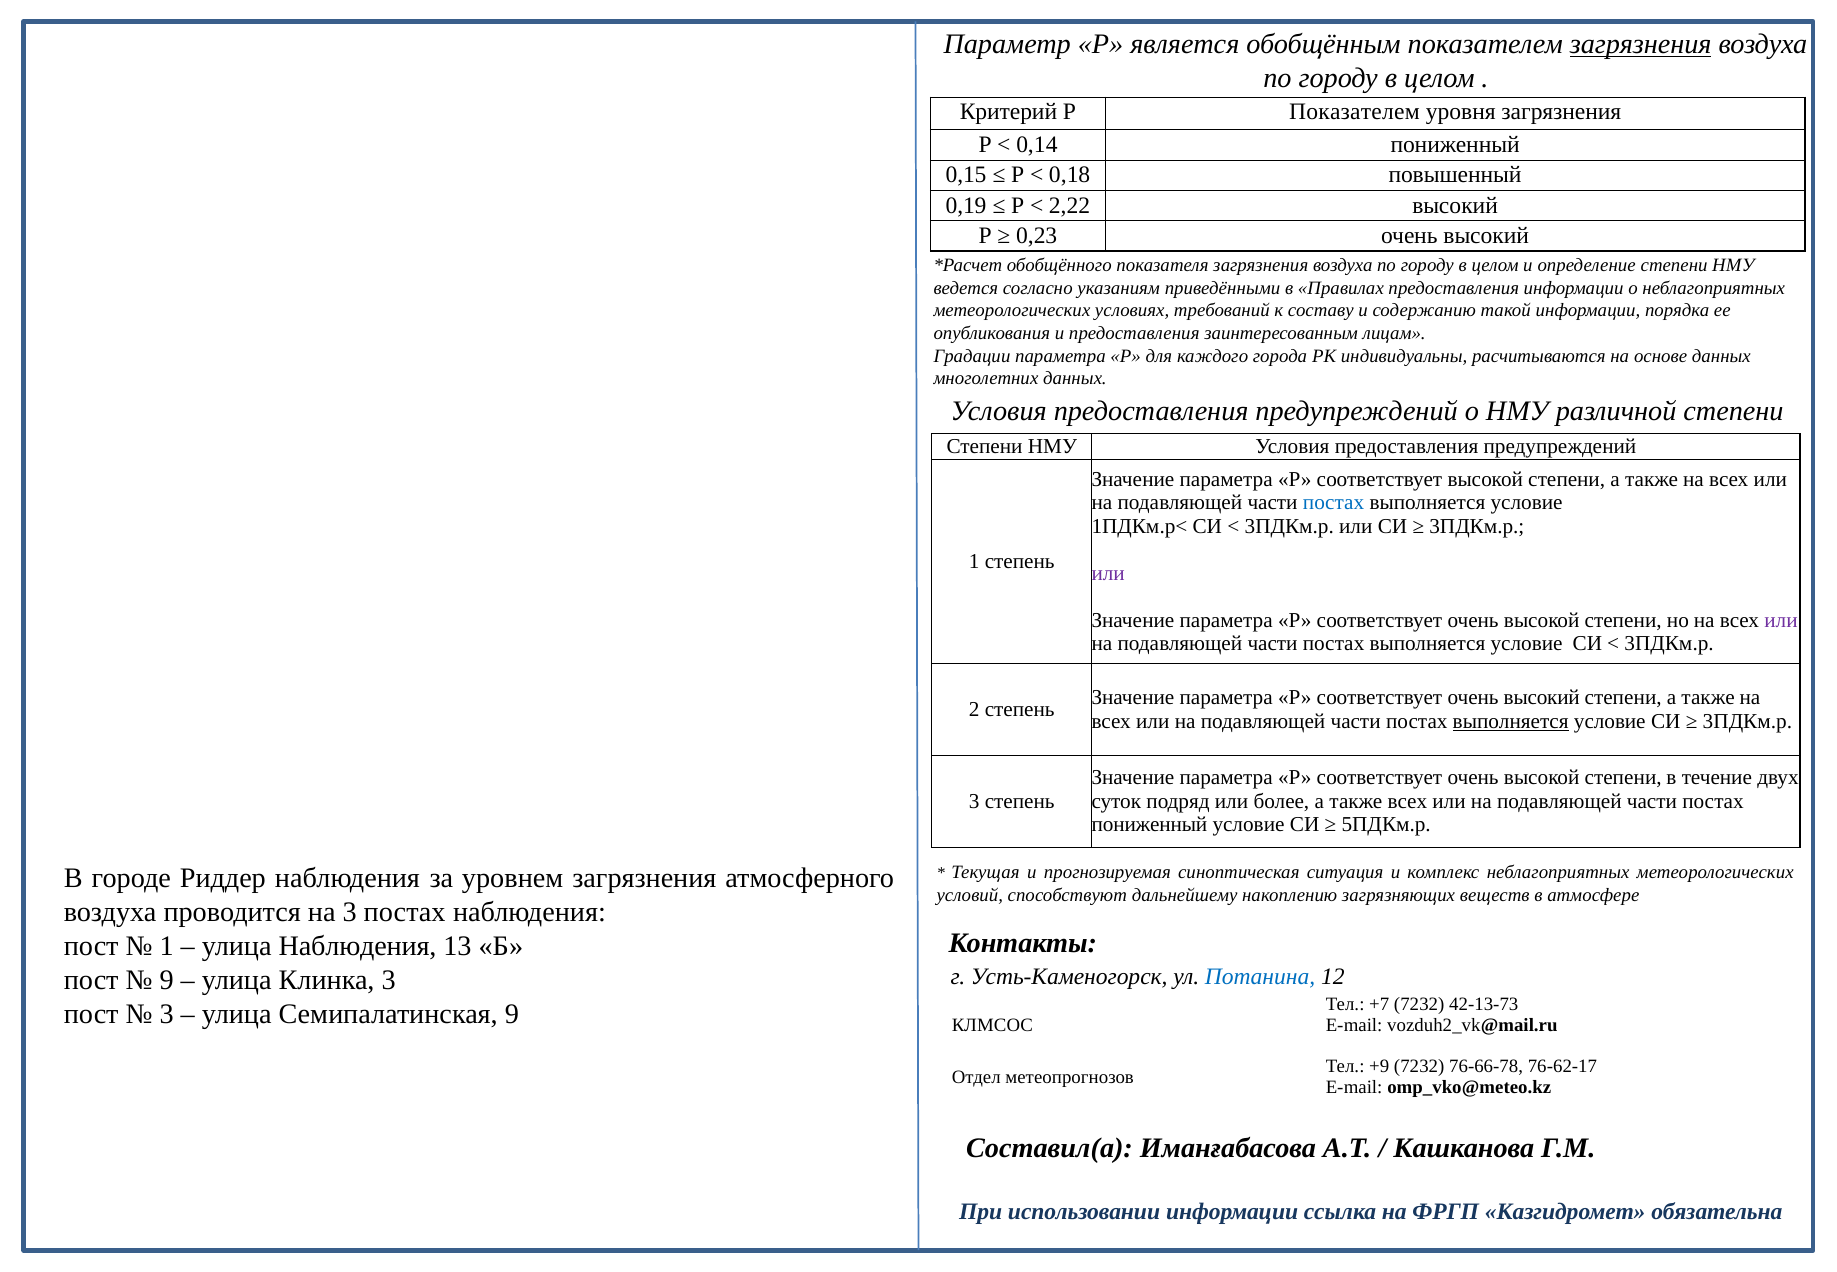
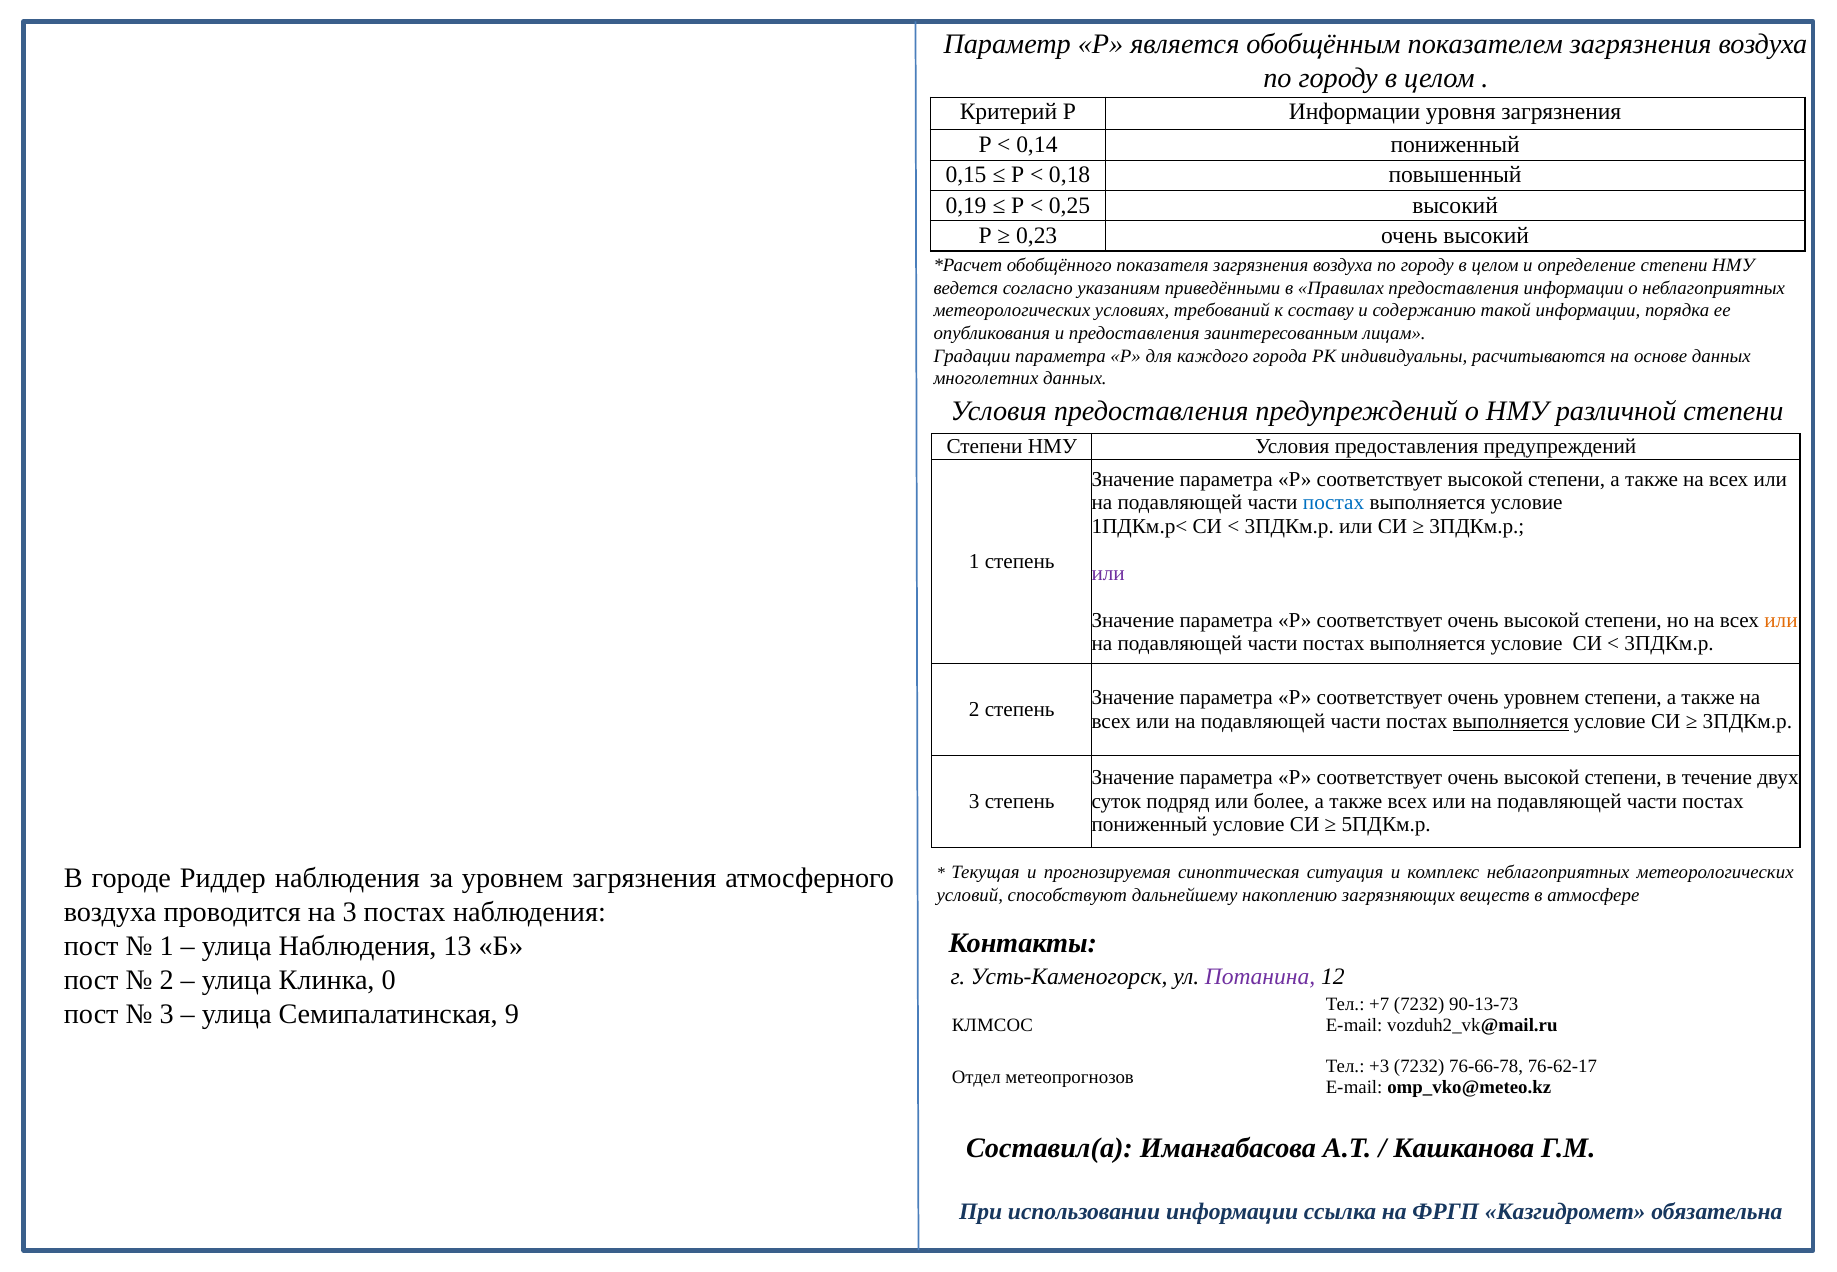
загрязнения at (1641, 44) underline: present -> none
Р Показателем: Показателем -> Информации
2,22: 2,22 -> 0,25
или at (1781, 620) colour: purple -> orange
соответствует очень высокий: высокий -> уровнем
Потанина colour: blue -> purple
9 at (167, 980): 9 -> 2
Клинка 3: 3 -> 0
42-13-73: 42-13-73 -> 90-13-73
+9: +9 -> +3
